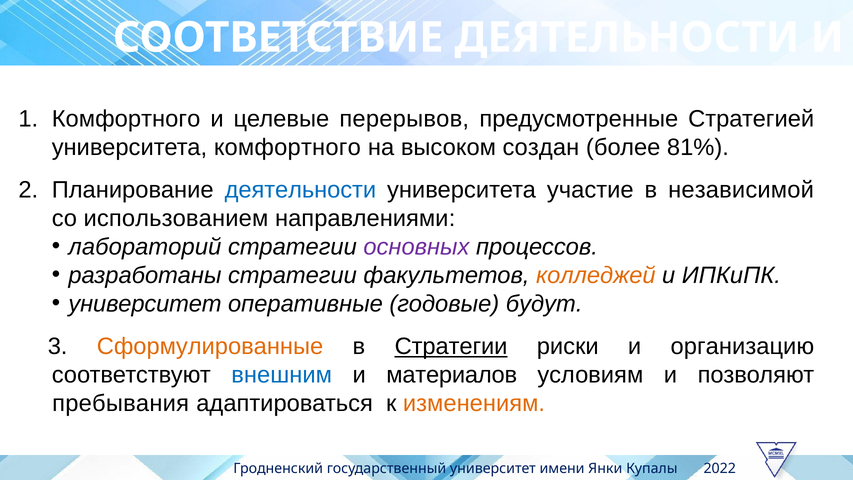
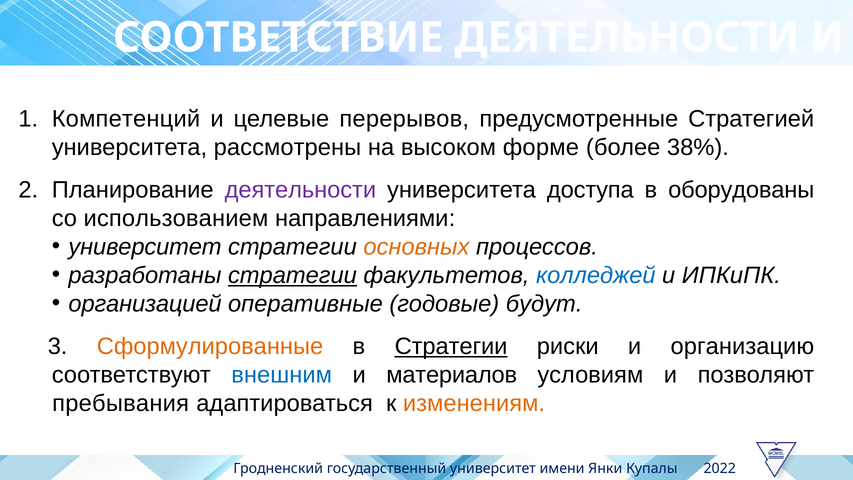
Комфортного at (126, 119): Комфортного -> Компетенций
университета комфортного: комфортного -> рассмотрены
создан: создан -> форме
81%: 81% -> 38%
деятельности at (300, 190) colour: blue -> purple
участие: участие -> доступа
независимой: независимой -> оборудованы
лабораторий at (145, 247): лабораторий -> университет
основных colour: purple -> orange
стратегии at (292, 275) underline: none -> present
колледжей colour: orange -> blue
университет at (145, 304): университет -> организацией
